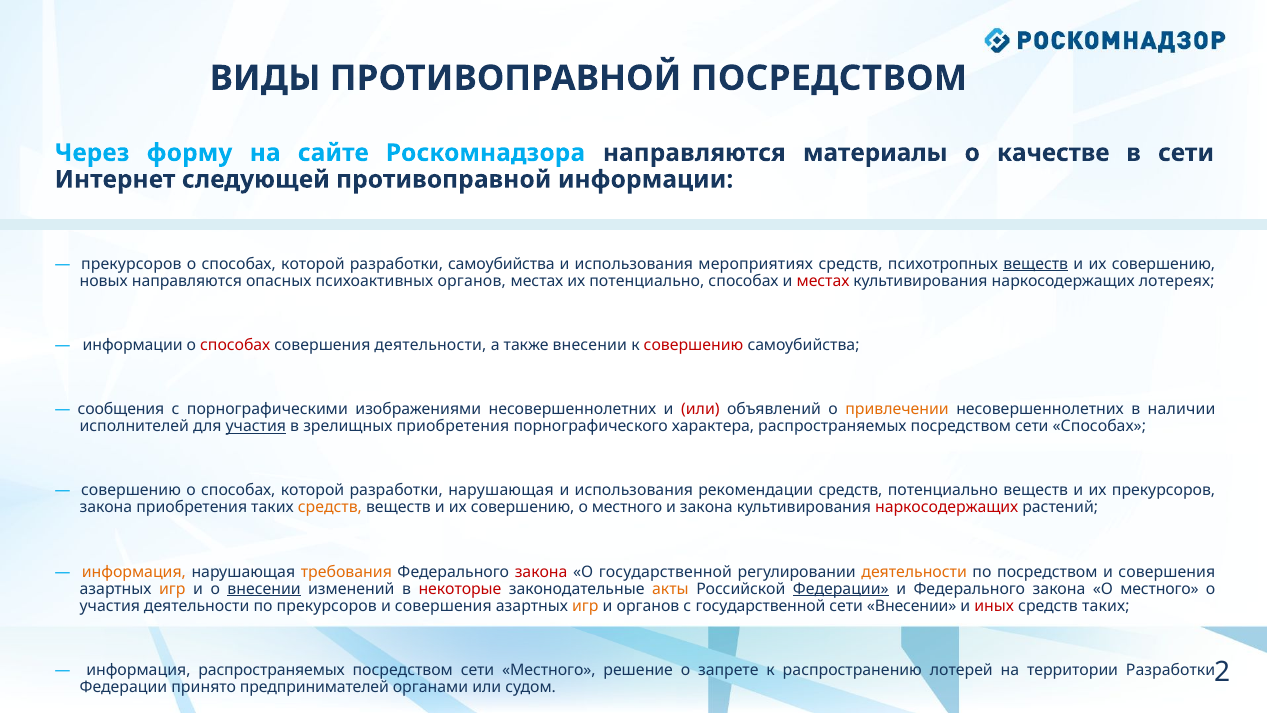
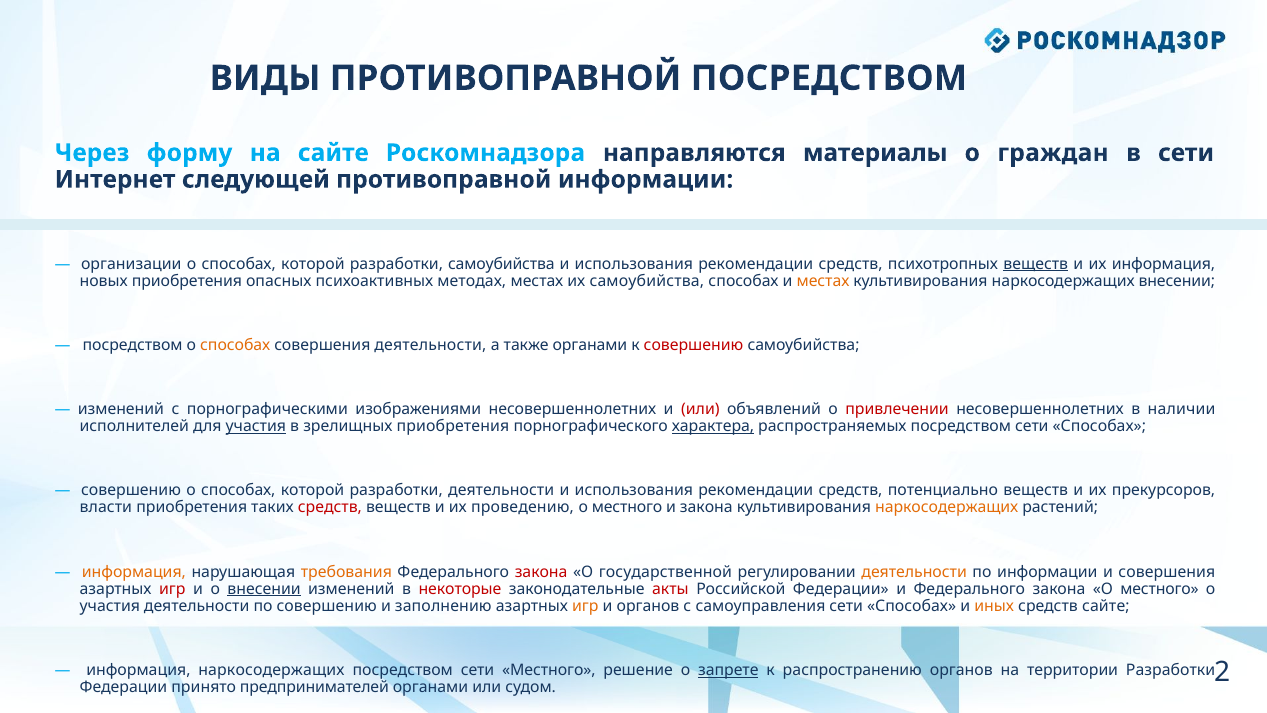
качестве: качестве -> граждан
прекурсоров at (131, 264): прекурсоров -> организации
мероприятиях at (756, 264): мероприятиях -> рекомендации
совершению at (1164, 264): совершению -> информация
новых направляются: направляются -> приобретения
психоактивных органов: органов -> методах
их потенциально: потенциально -> самоубийства
местах at (823, 281) colour: red -> orange
наркосодержащих лотереях: лотереях -> внесении
информации at (133, 345): информации -> посредством
способах at (235, 345) colour: red -> orange
также внесении: внесении -> органами
сообщения at (121, 409): сообщения -> изменений
привлечении colour: orange -> red
характера underline: none -> present
разработки нарушающая: нарушающая -> деятельности
закона at (106, 508): закона -> власти
средств at (330, 508) colour: orange -> red
совершению at (523, 508): совершению -> проведению
наркосодержащих at (947, 508) colour: red -> orange
по посредством: посредством -> информации
игр at (172, 589) colour: orange -> red
акты colour: orange -> red
Федерации at (841, 589) underline: present -> none
по прекурсоров: прекурсоров -> совершению
совершения at (443, 606): совершения -> заполнению
с государственной: государственной -> самоуправления
Внесении at (912, 606): Внесении -> Способах
иных colour: red -> orange
средств таких: таких -> сайте
информация распространяемых: распространяемых -> наркосодержащих
запрете underline: none -> present
распространению лотерей: лотерей -> органов
